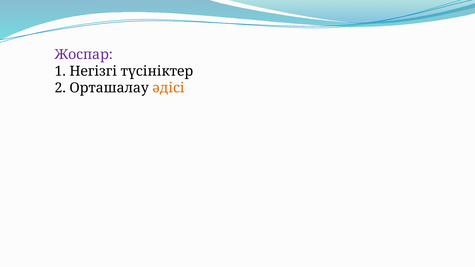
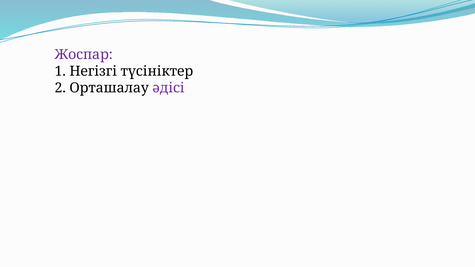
әдісі colour: orange -> purple
